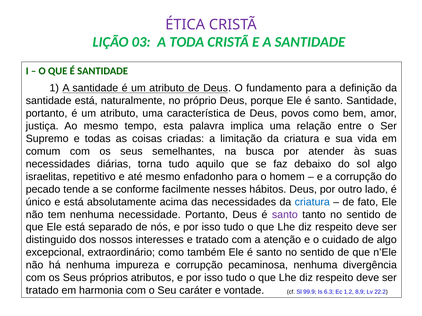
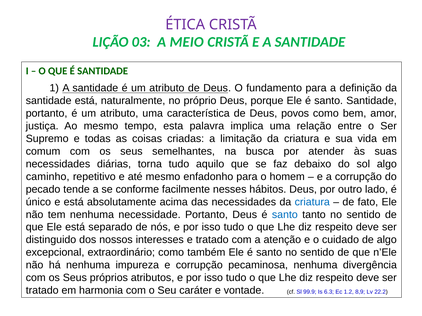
TODA: TODA -> MEIO
israelitas: israelitas -> caminho
santo at (285, 215) colour: purple -> blue
